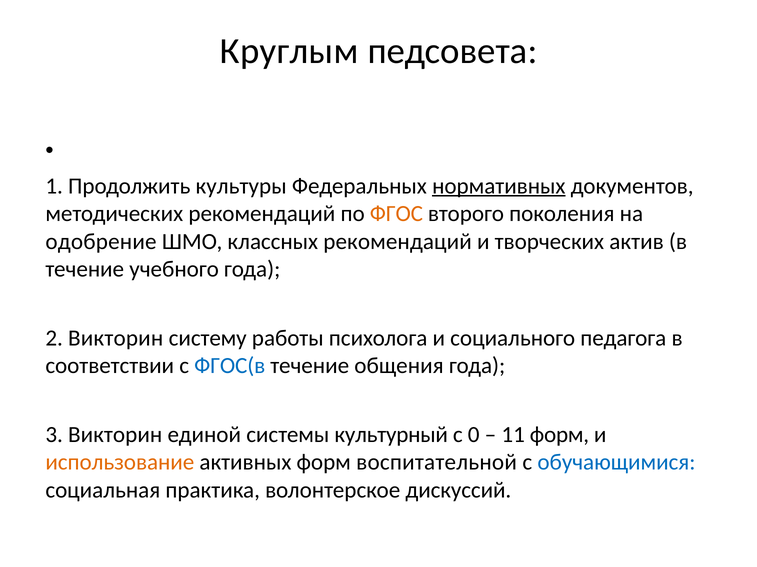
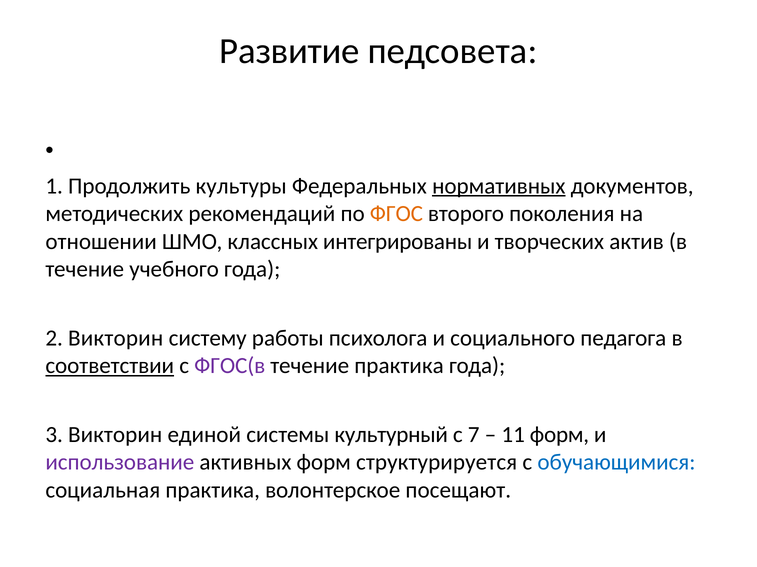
Круглым: Круглым -> Развитие
одобрение: одобрение -> отношении
классных рекомендаций: рекомендаций -> интегрированы
соответствии underline: none -> present
ФГОС(в colour: blue -> purple
течение общения: общения -> практика
0: 0 -> 7
использование colour: orange -> purple
воспитательной: воспитательной -> структурируется
дискуссий: дискуссий -> посещают
